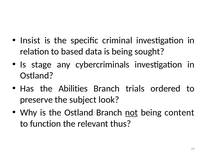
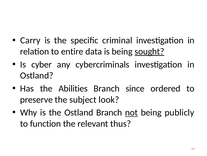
Insist: Insist -> Carry
based: based -> entire
sought underline: none -> present
stage: stage -> cyber
trials: trials -> since
content: content -> publicly
